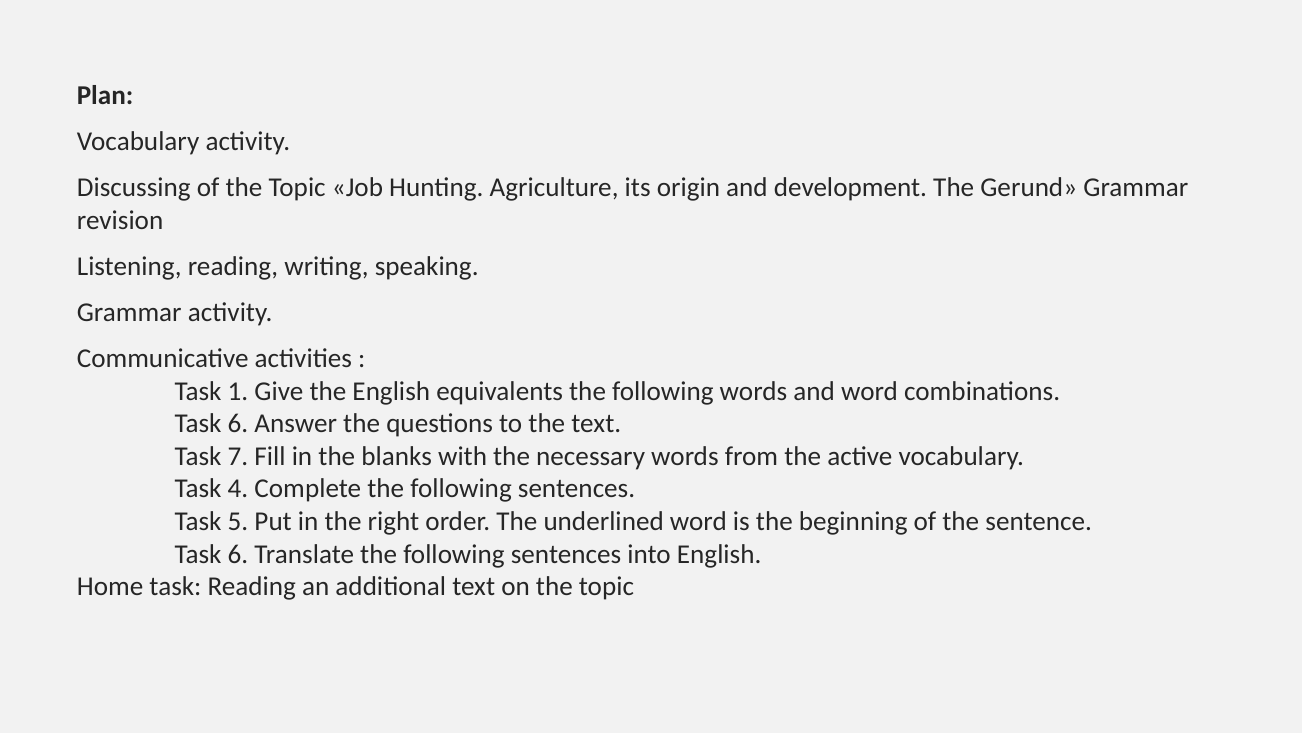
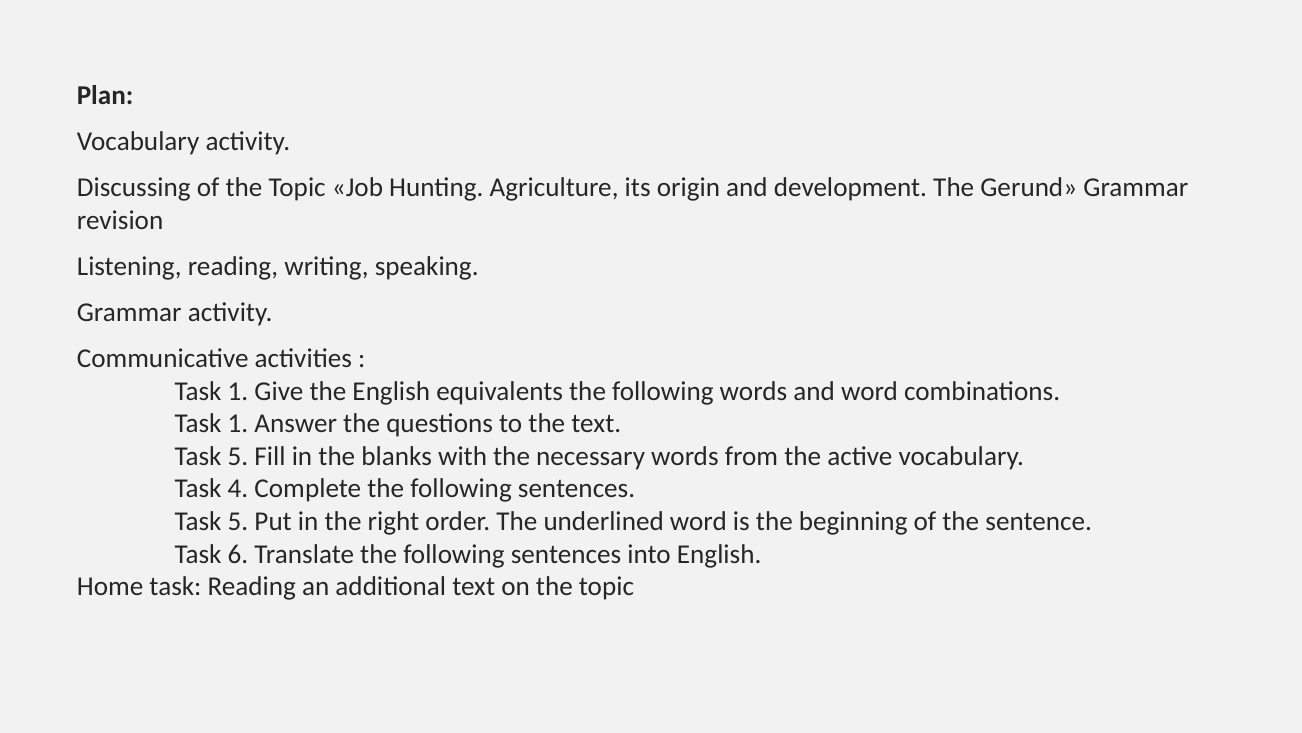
6 at (238, 423): 6 -> 1
7 at (238, 456): 7 -> 5
